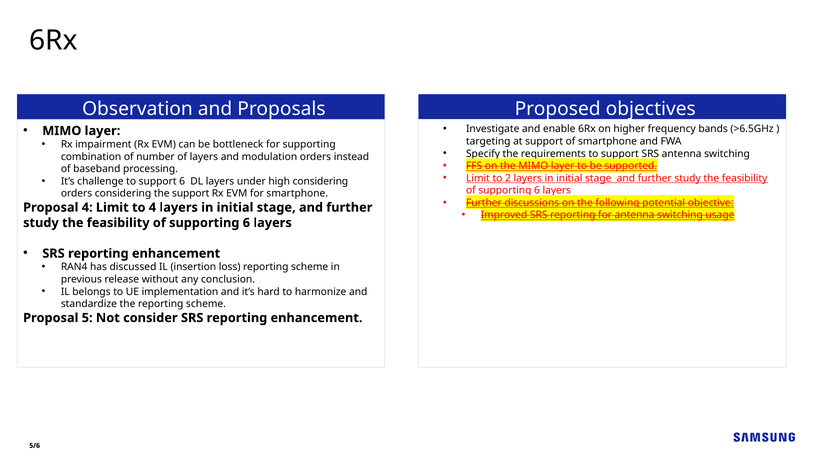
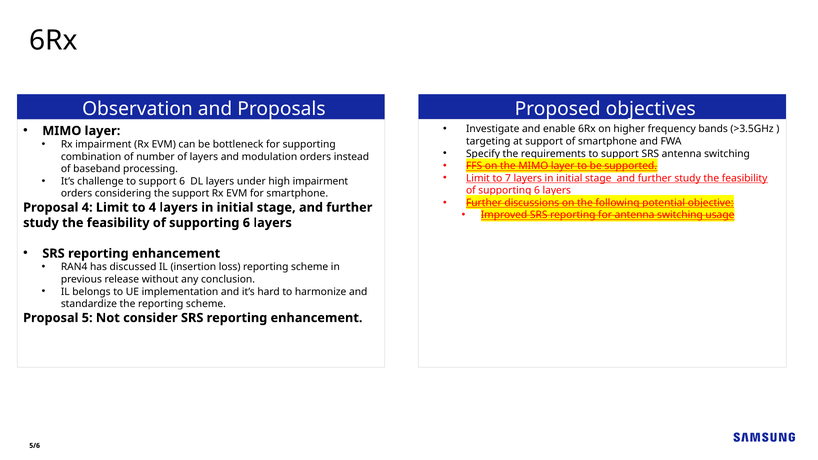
>6.5GHz: >6.5GHz -> >3.5GHz
2: 2 -> 7
high considering: considering -> impairment
